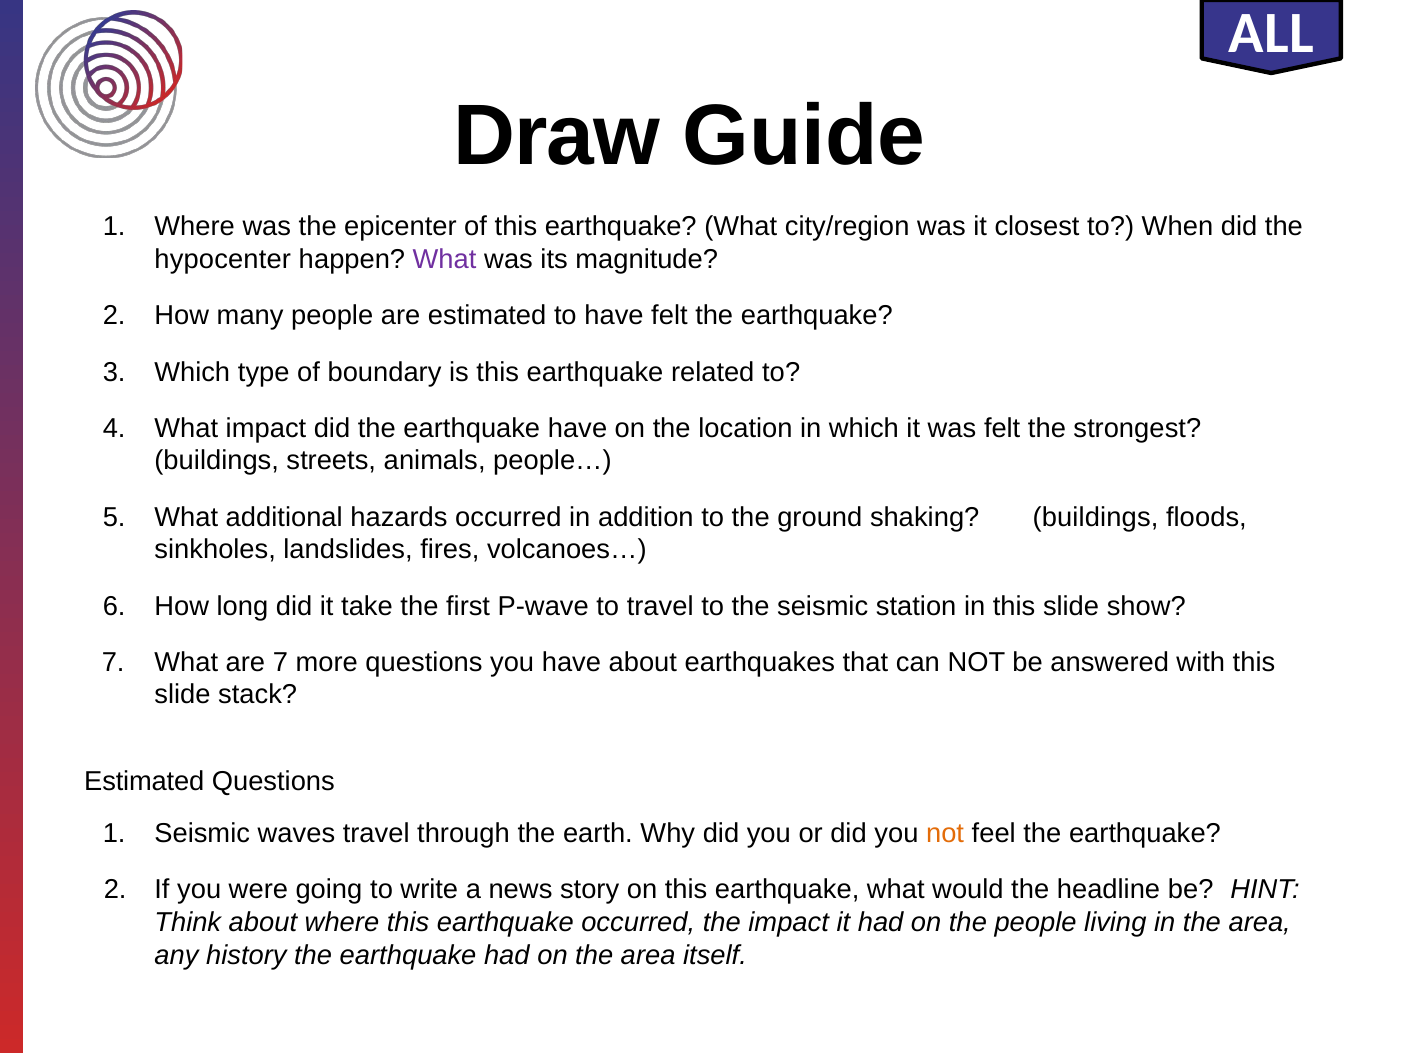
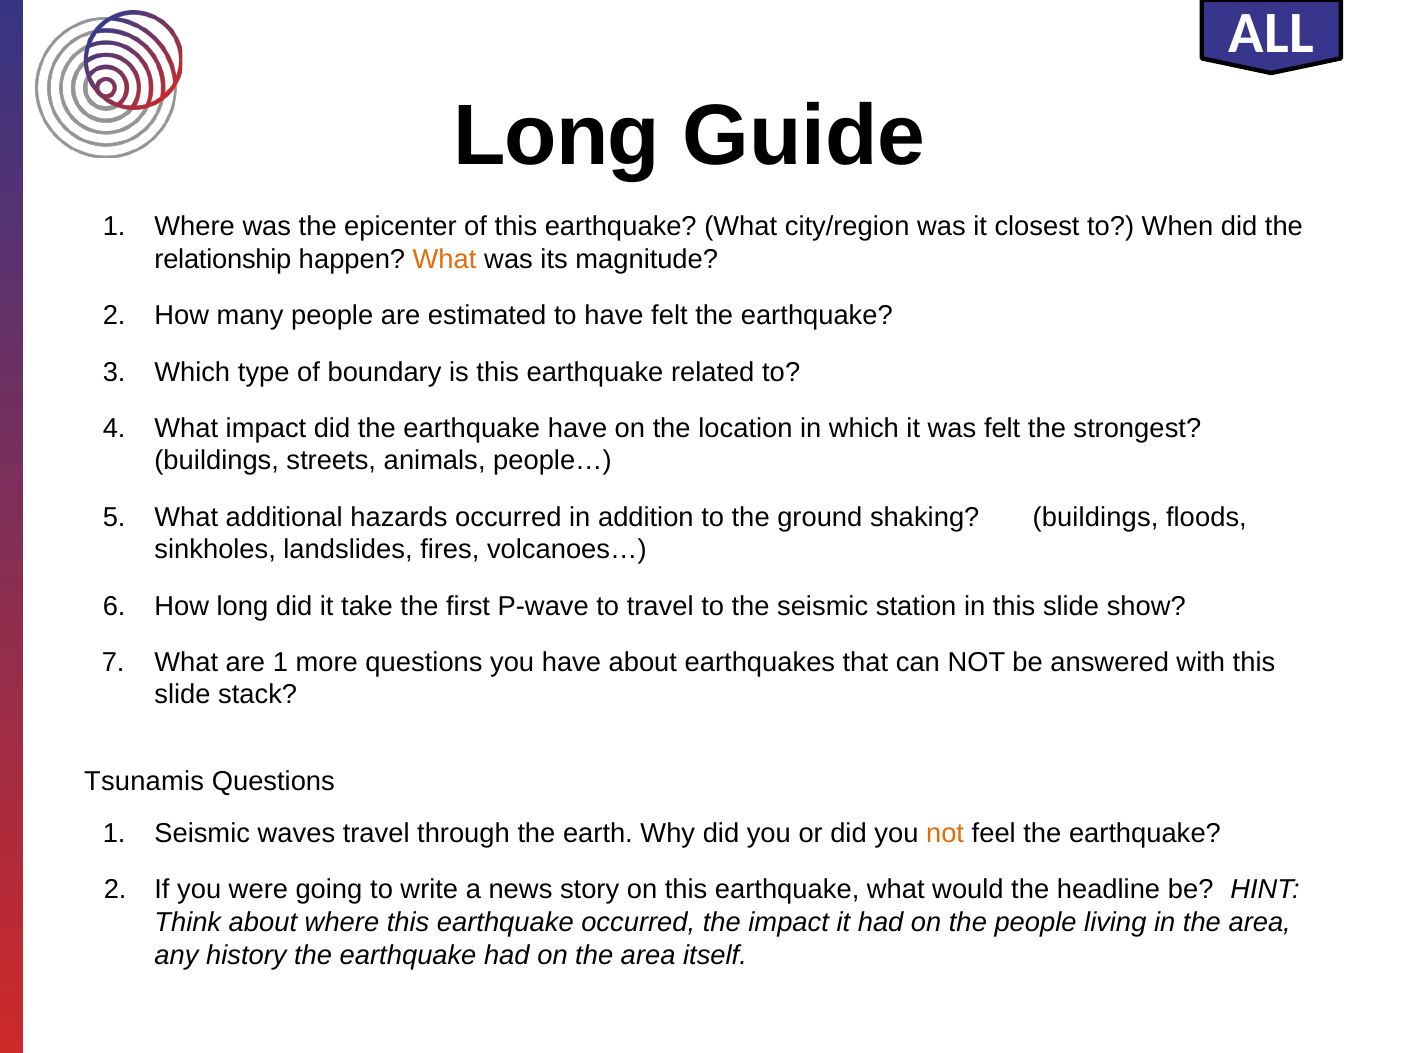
Draw at (557, 136): Draw -> Long
hypocenter: hypocenter -> relationship
What at (445, 260) colour: purple -> orange
are 7: 7 -> 1
Estimated at (144, 781): Estimated -> Tsunamis
